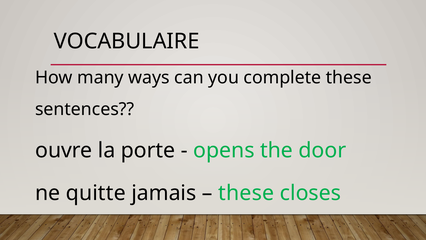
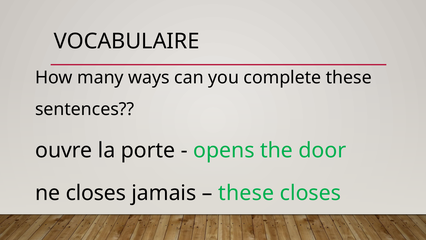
ne quitte: quitte -> closes
